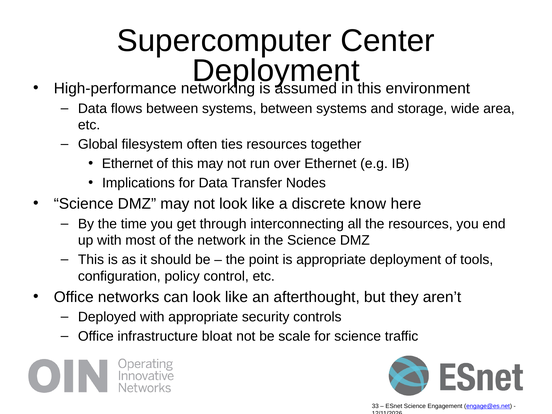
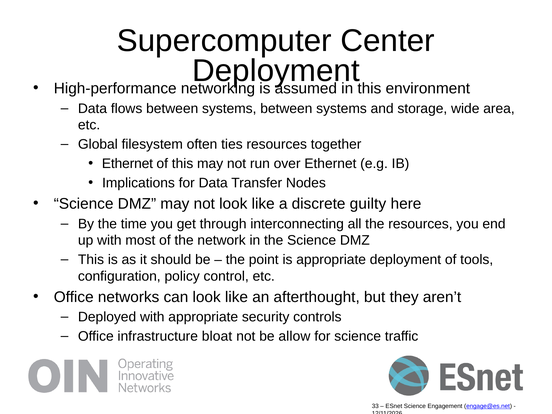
know: know -> guilty
scale: scale -> allow
